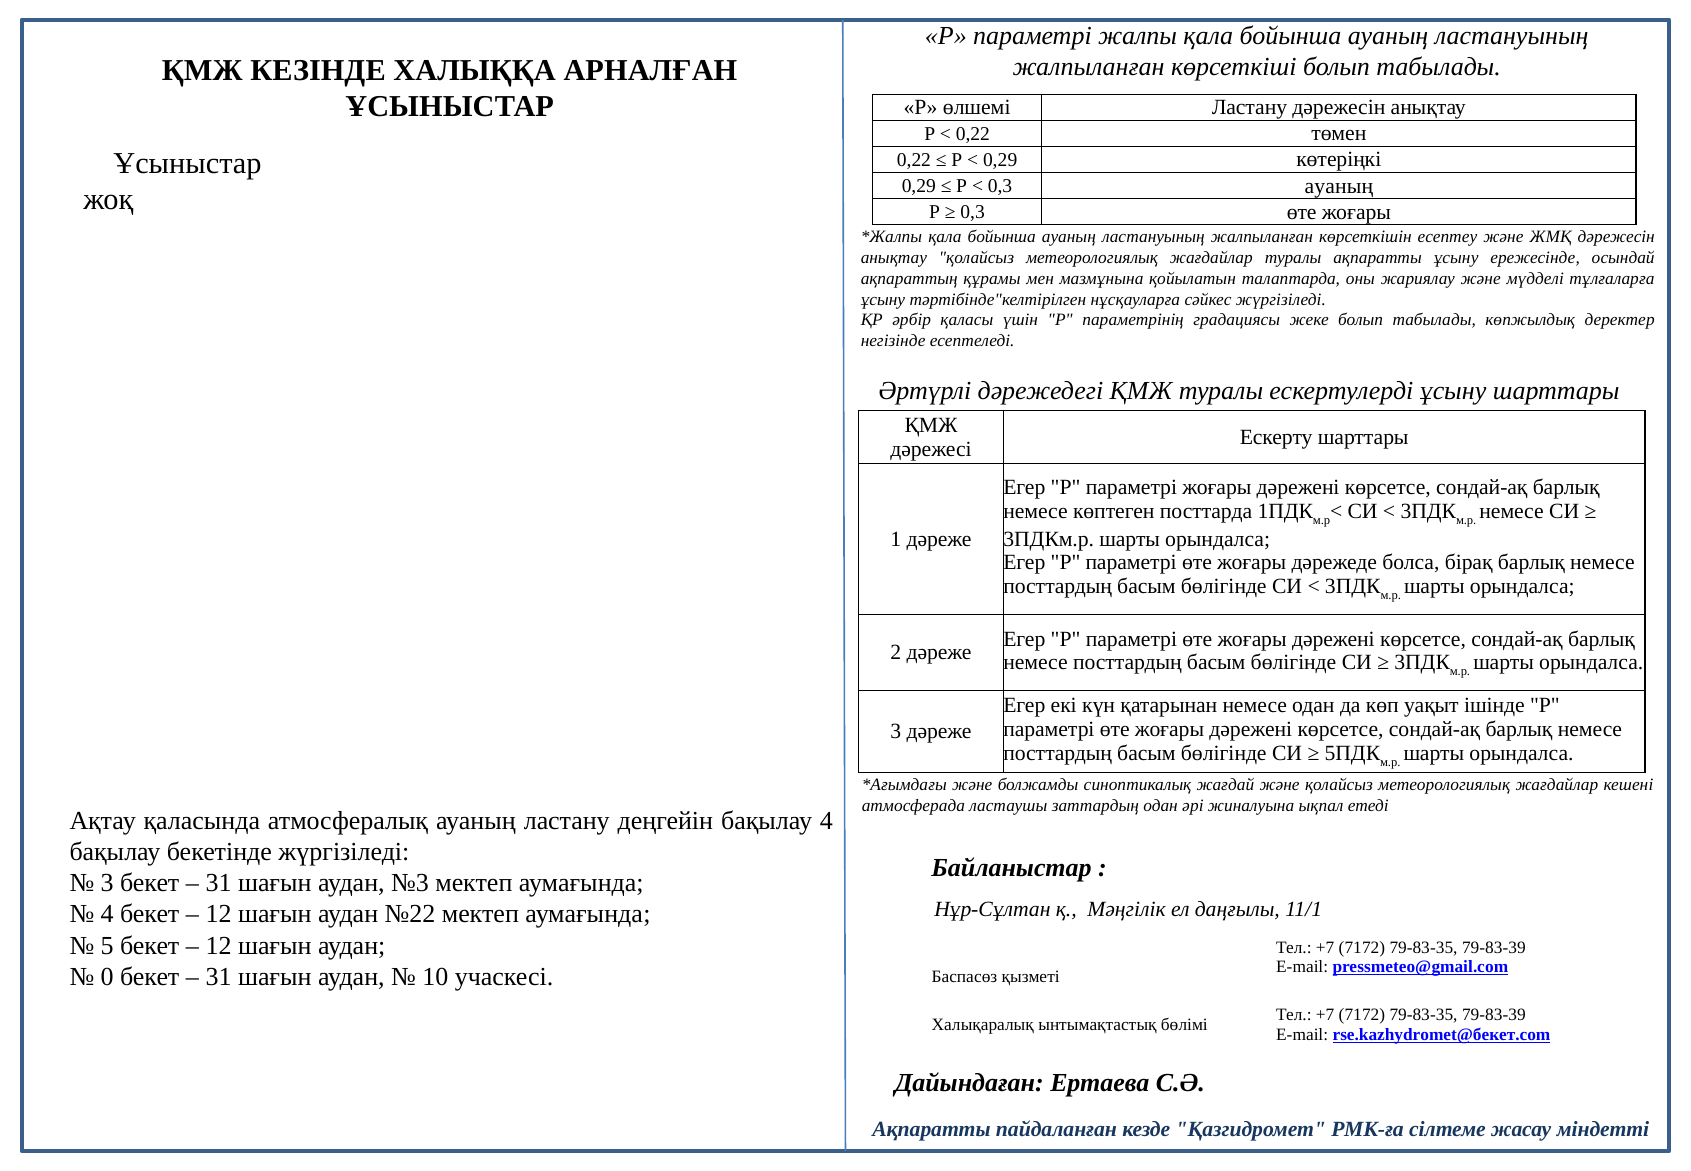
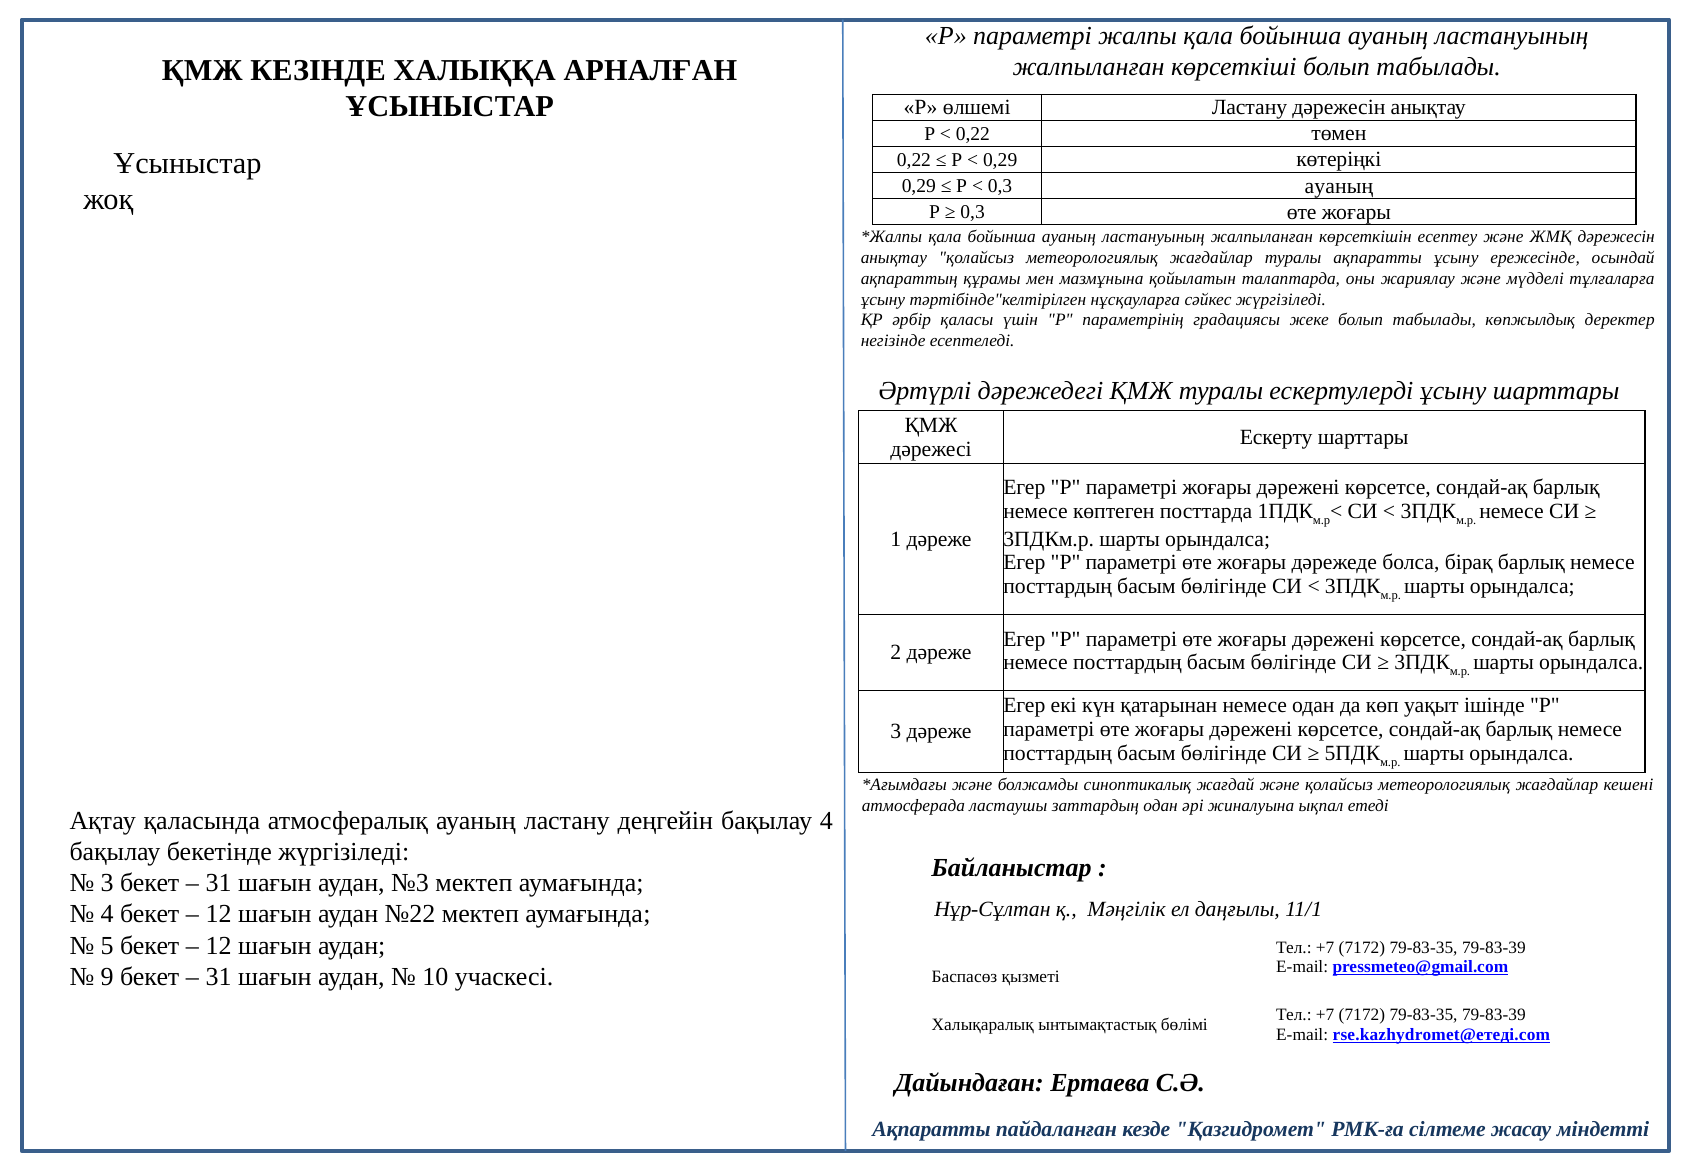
0: 0 -> 9
rse.kazhydromet@бекет.com: rse.kazhydromet@бекет.com -> rse.kazhydromet@етеді.com
